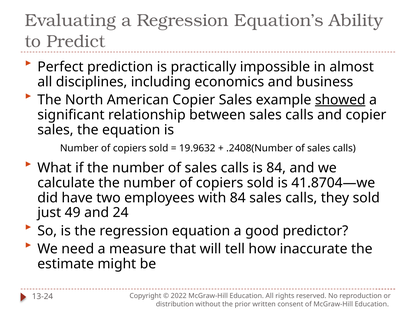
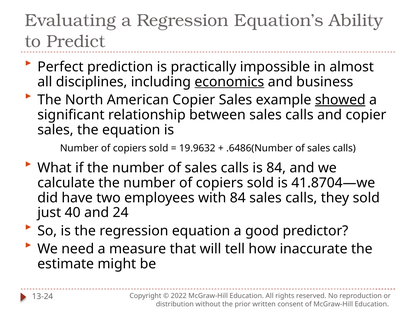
economics underline: none -> present
.2408(Number: .2408(Number -> .6486(Number
49: 49 -> 40
